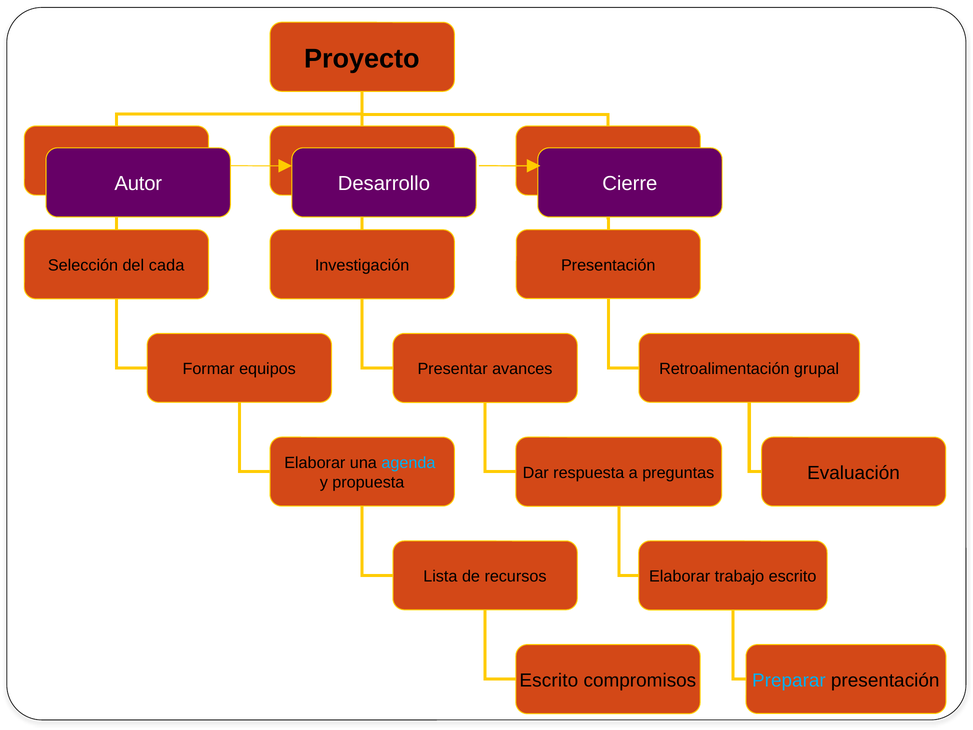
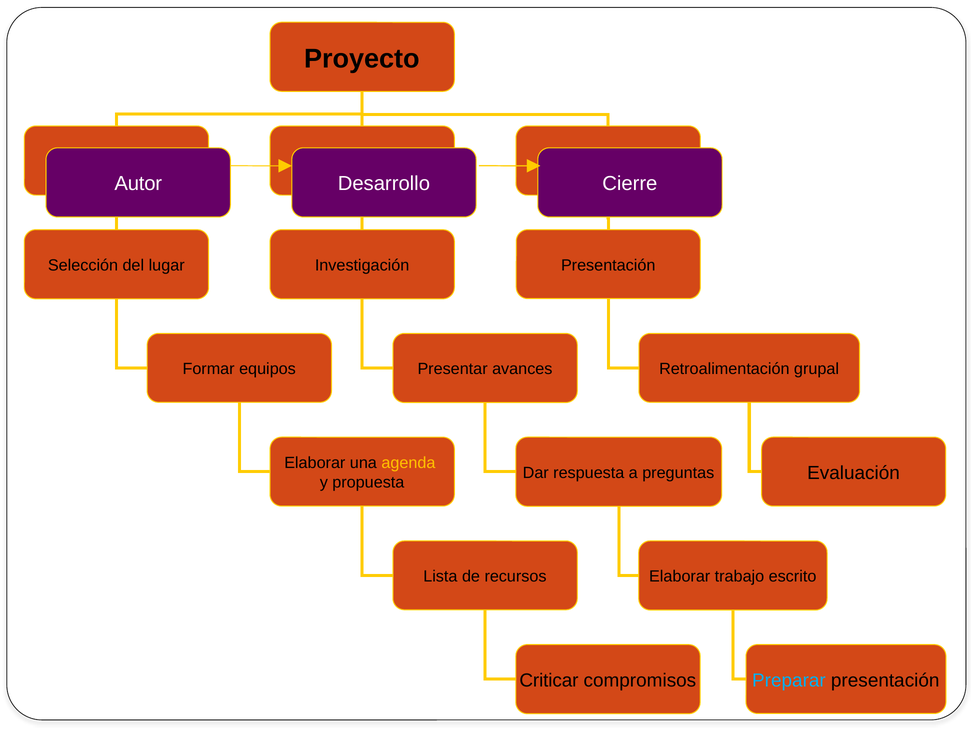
cada: cada -> lugar
agenda colour: light blue -> yellow
Escrito at (549, 680): Escrito -> Criticar
